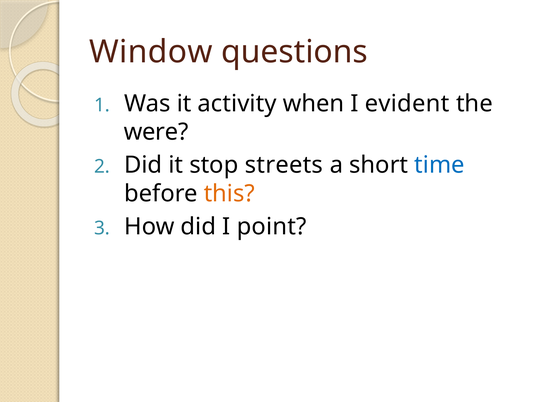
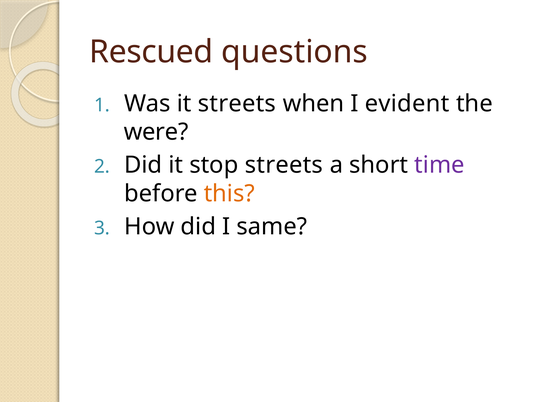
Window: Window -> Rescued
it activity: activity -> streets
time colour: blue -> purple
point: point -> same
